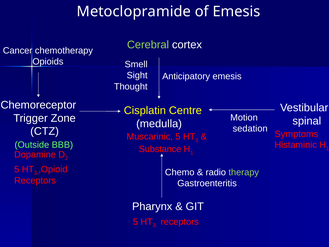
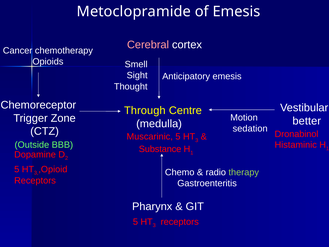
Cerebral colour: light green -> pink
Cisplatin: Cisplatin -> Through
spinal: spinal -> better
Symptoms: Symptoms -> Dronabinol
